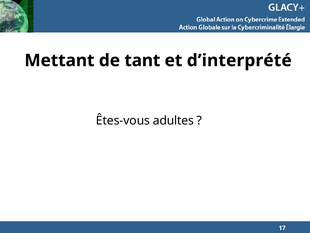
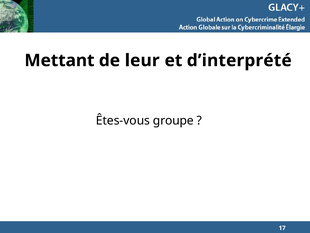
tant: tant -> leur
adultes: adultes -> groupe
